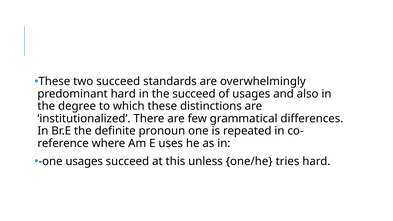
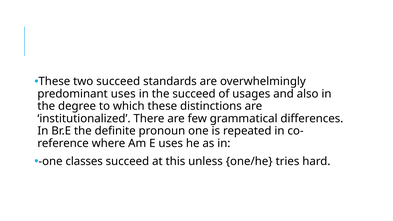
predominant hard: hard -> uses
one usages: usages -> classes
